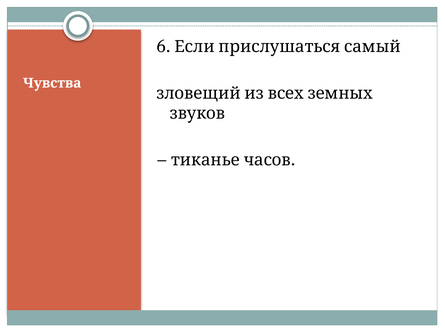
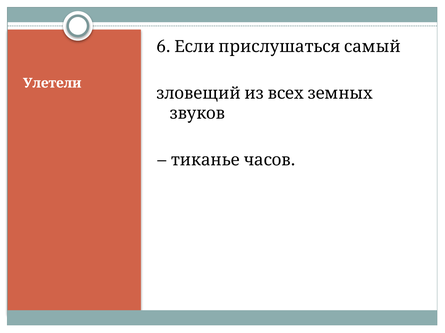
Чувства: Чувства -> Улетели
